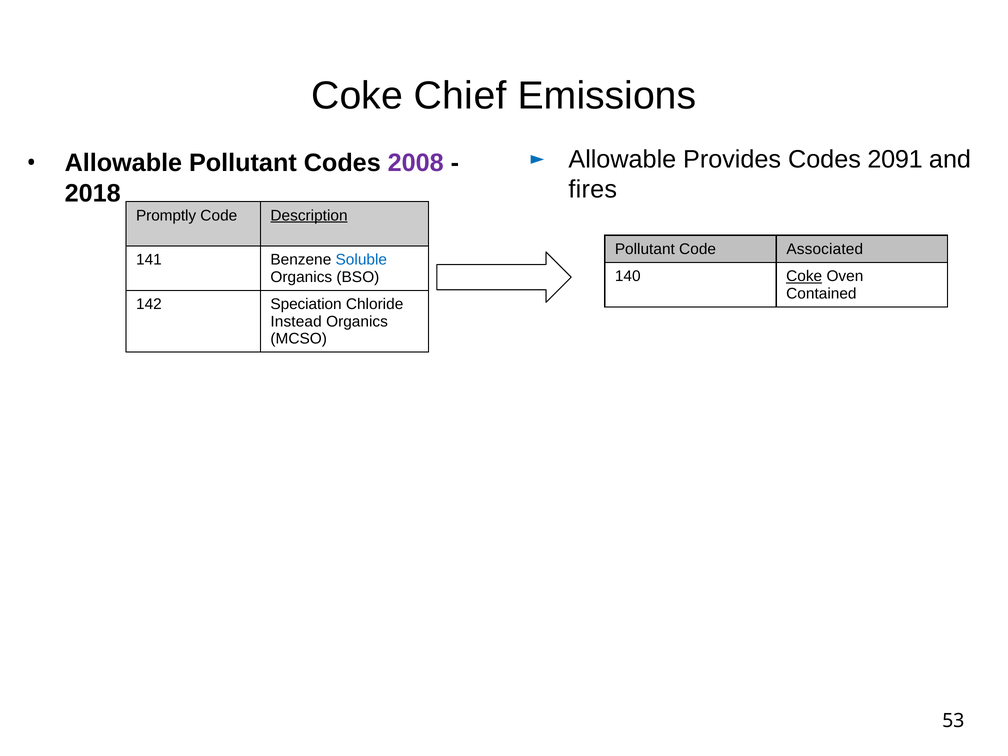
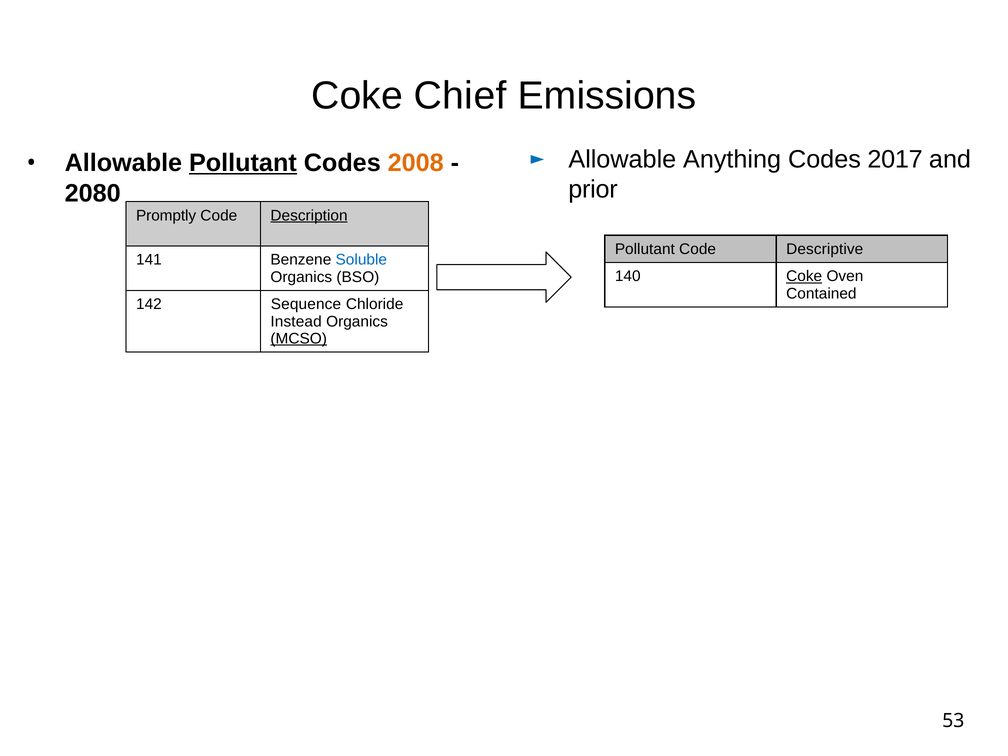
Provides: Provides -> Anything
2091: 2091 -> 2017
Pollutant at (243, 163) underline: none -> present
2008 colour: purple -> orange
fires: fires -> prior
2018: 2018 -> 2080
Associated: Associated -> Descriptive
Speciation: Speciation -> Sequence
MCSO underline: none -> present
